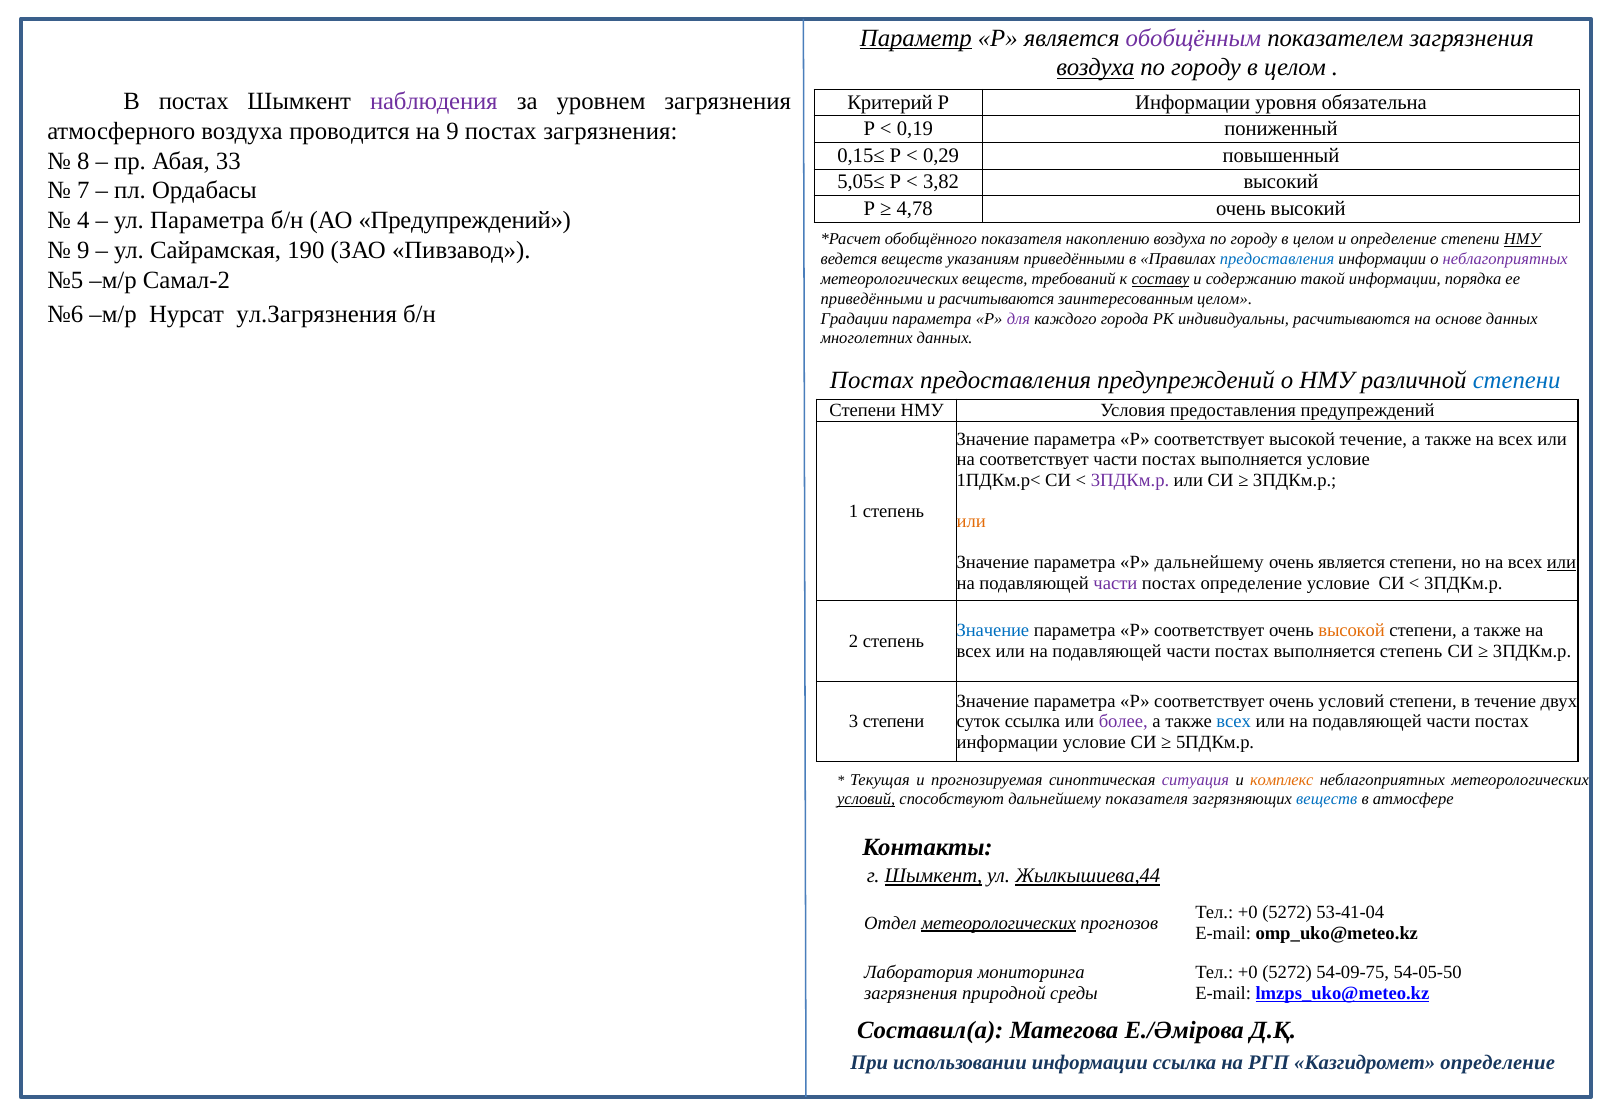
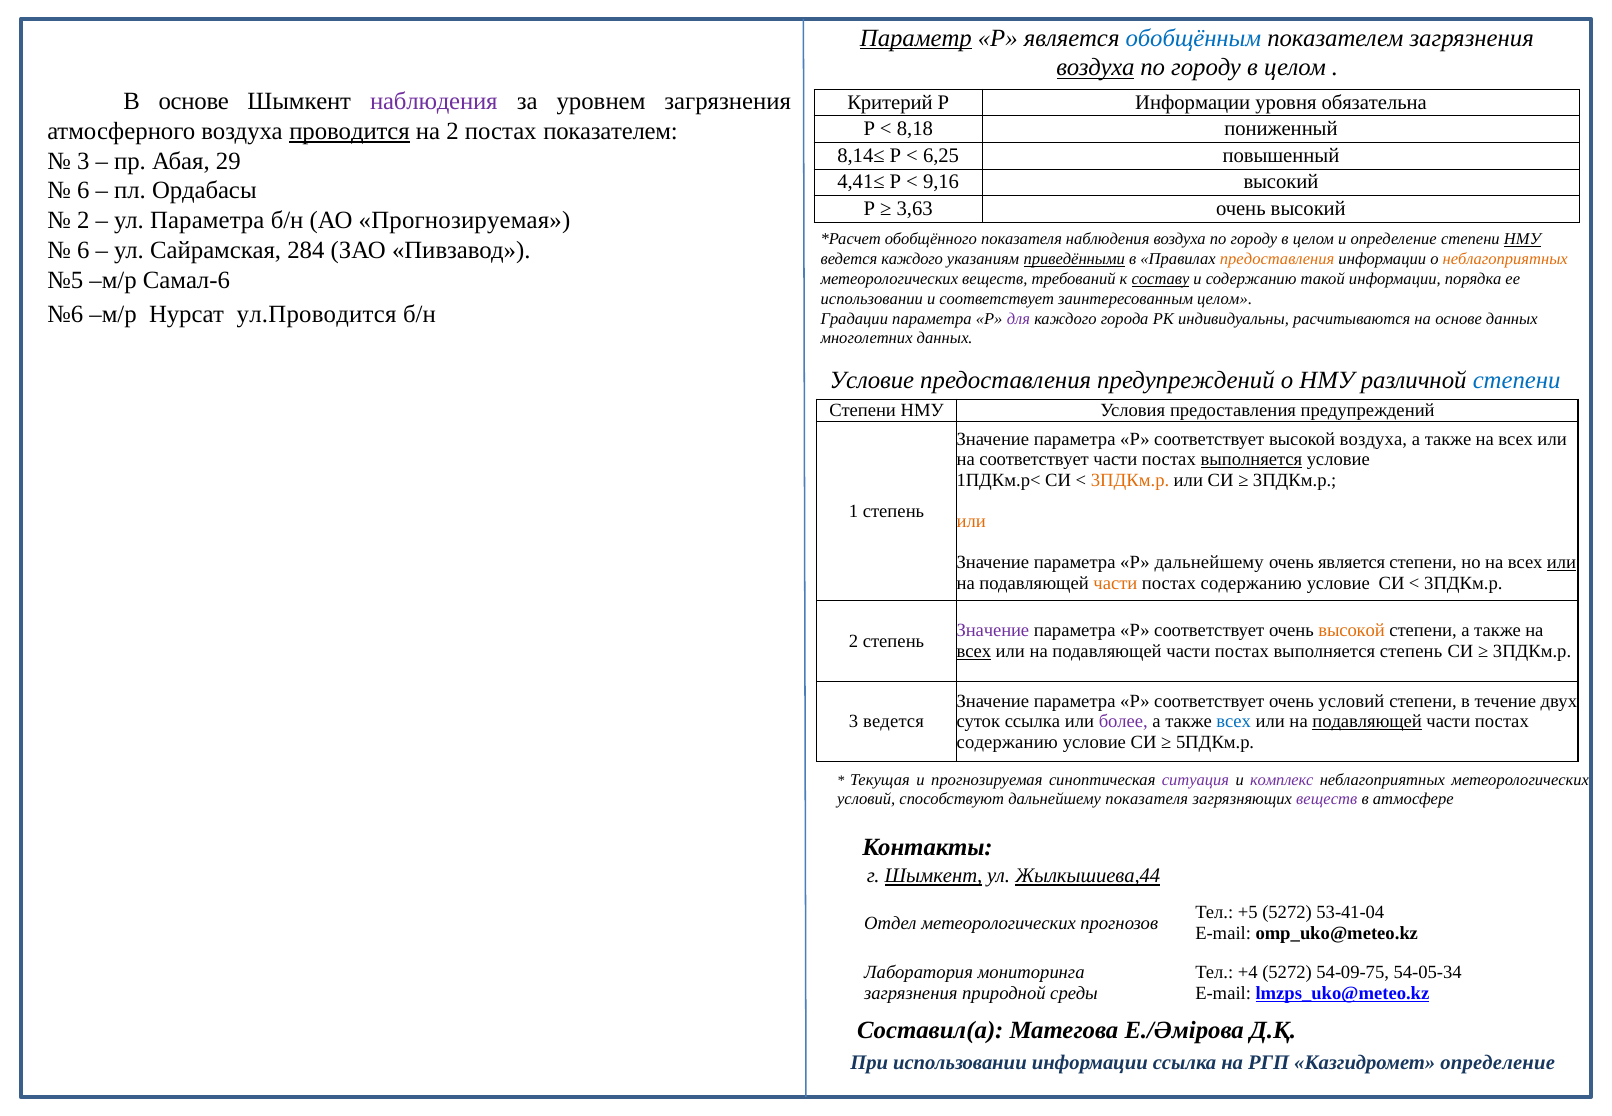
обобщённым colour: purple -> blue
В постах: постах -> основе
0,19: 0,19 -> 8,18
проводится underline: none -> present
на 9: 9 -> 2
постах загрязнения: загрязнения -> показателем
0,15≤: 0,15≤ -> 8,14≤
0,29: 0,29 -> 6,25
8 at (83, 161): 8 -> 3
33: 33 -> 29
5,05≤: 5,05≤ -> 4,41≤
3,82: 3,82 -> 9,16
7 at (83, 191): 7 -> 6
4,78: 4,78 -> 3,63
4 at (83, 221): 4 -> 2
АО Предупреждений: Предупреждений -> Прогнозируемая
показателя накоплению: накоплению -> наблюдения
9 at (83, 250): 9 -> 6
190: 190 -> 284
ведется веществ: веществ -> каждого
приведёнными at (1074, 259) underline: none -> present
предоставления at (1277, 259) colour: blue -> orange
неблагоприятных at (1505, 259) colour: purple -> orange
Самал-2: Самал-2 -> Самал-6
приведёнными at (872, 299): приведёнными -> использовании
и расчитываются: расчитываются -> соответствует
ул.Загрязнения: ул.Загрязнения -> ул.Проводится
Постах at (872, 380): Постах -> Условие
высокой течение: течение -> воздуха
выполняется at (1251, 460) underline: none -> present
3ПДКм.р at (1130, 480) colour: purple -> orange
части at (1115, 583) colour: purple -> orange
определение at (1251, 583): определение -> содержанию
Значение at (993, 631) colour: blue -> purple
всех at (974, 651) underline: none -> present
3 степени: степени -> ведется
подавляющей at (1367, 722) underline: none -> present
информации at (1007, 742): информации -> содержанию
комплекс colour: orange -> purple
условий at (866, 799) underline: present -> none
веществ at (1327, 799) colour: blue -> purple
+0 at (1248, 913): +0 -> +5
метеорологических at (999, 923) underline: present -> none
+0 at (1248, 972): +0 -> +4
54-05-50: 54-05-50 -> 54-05-34
